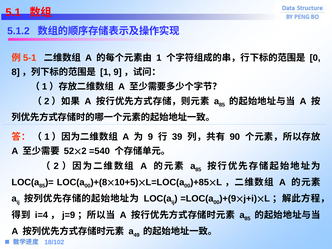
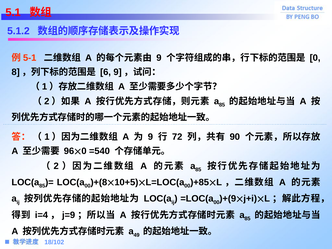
1 at (159, 58): 1 -> 9
1 at (106, 72): 1 -> 6
39: 39 -> 72
52: 52 -> 96
2 at (84, 151): 2 -> 0
